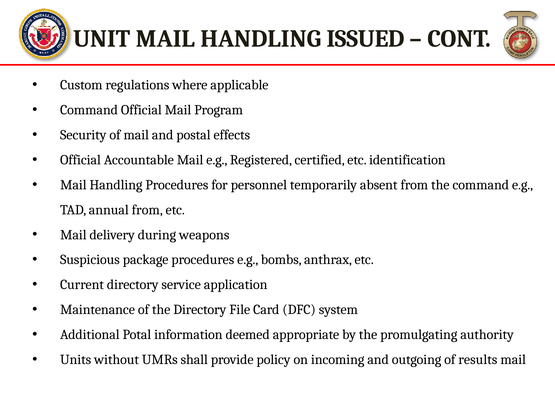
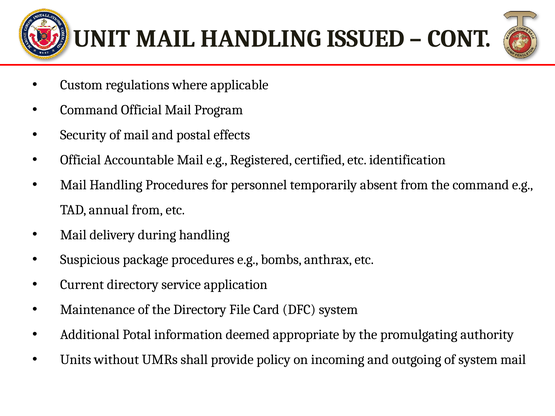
during weapons: weapons -> handling
of results: results -> system
